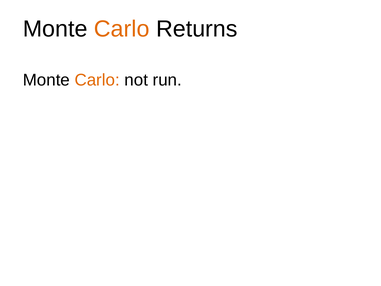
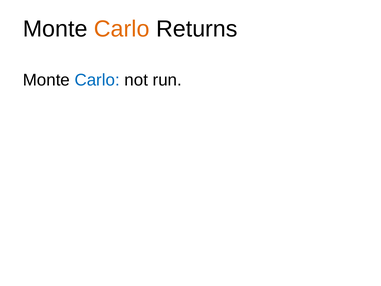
Carlo at (97, 80) colour: orange -> blue
